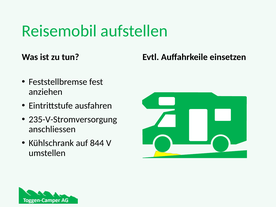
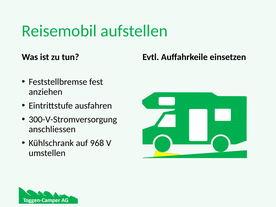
235-V-Stromversorgung: 235-V-Stromversorgung -> 300-V-Stromversorgung
844: 844 -> 968
